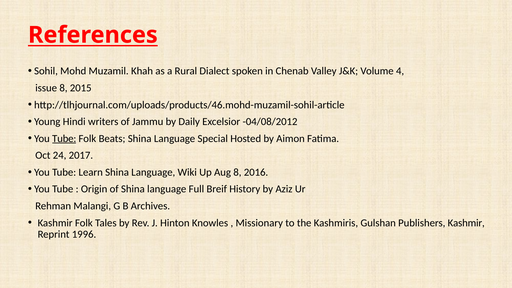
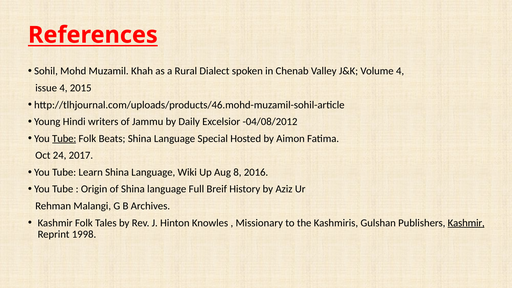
issue 8: 8 -> 4
Kashmir at (466, 223) underline: none -> present
1996: 1996 -> 1998
